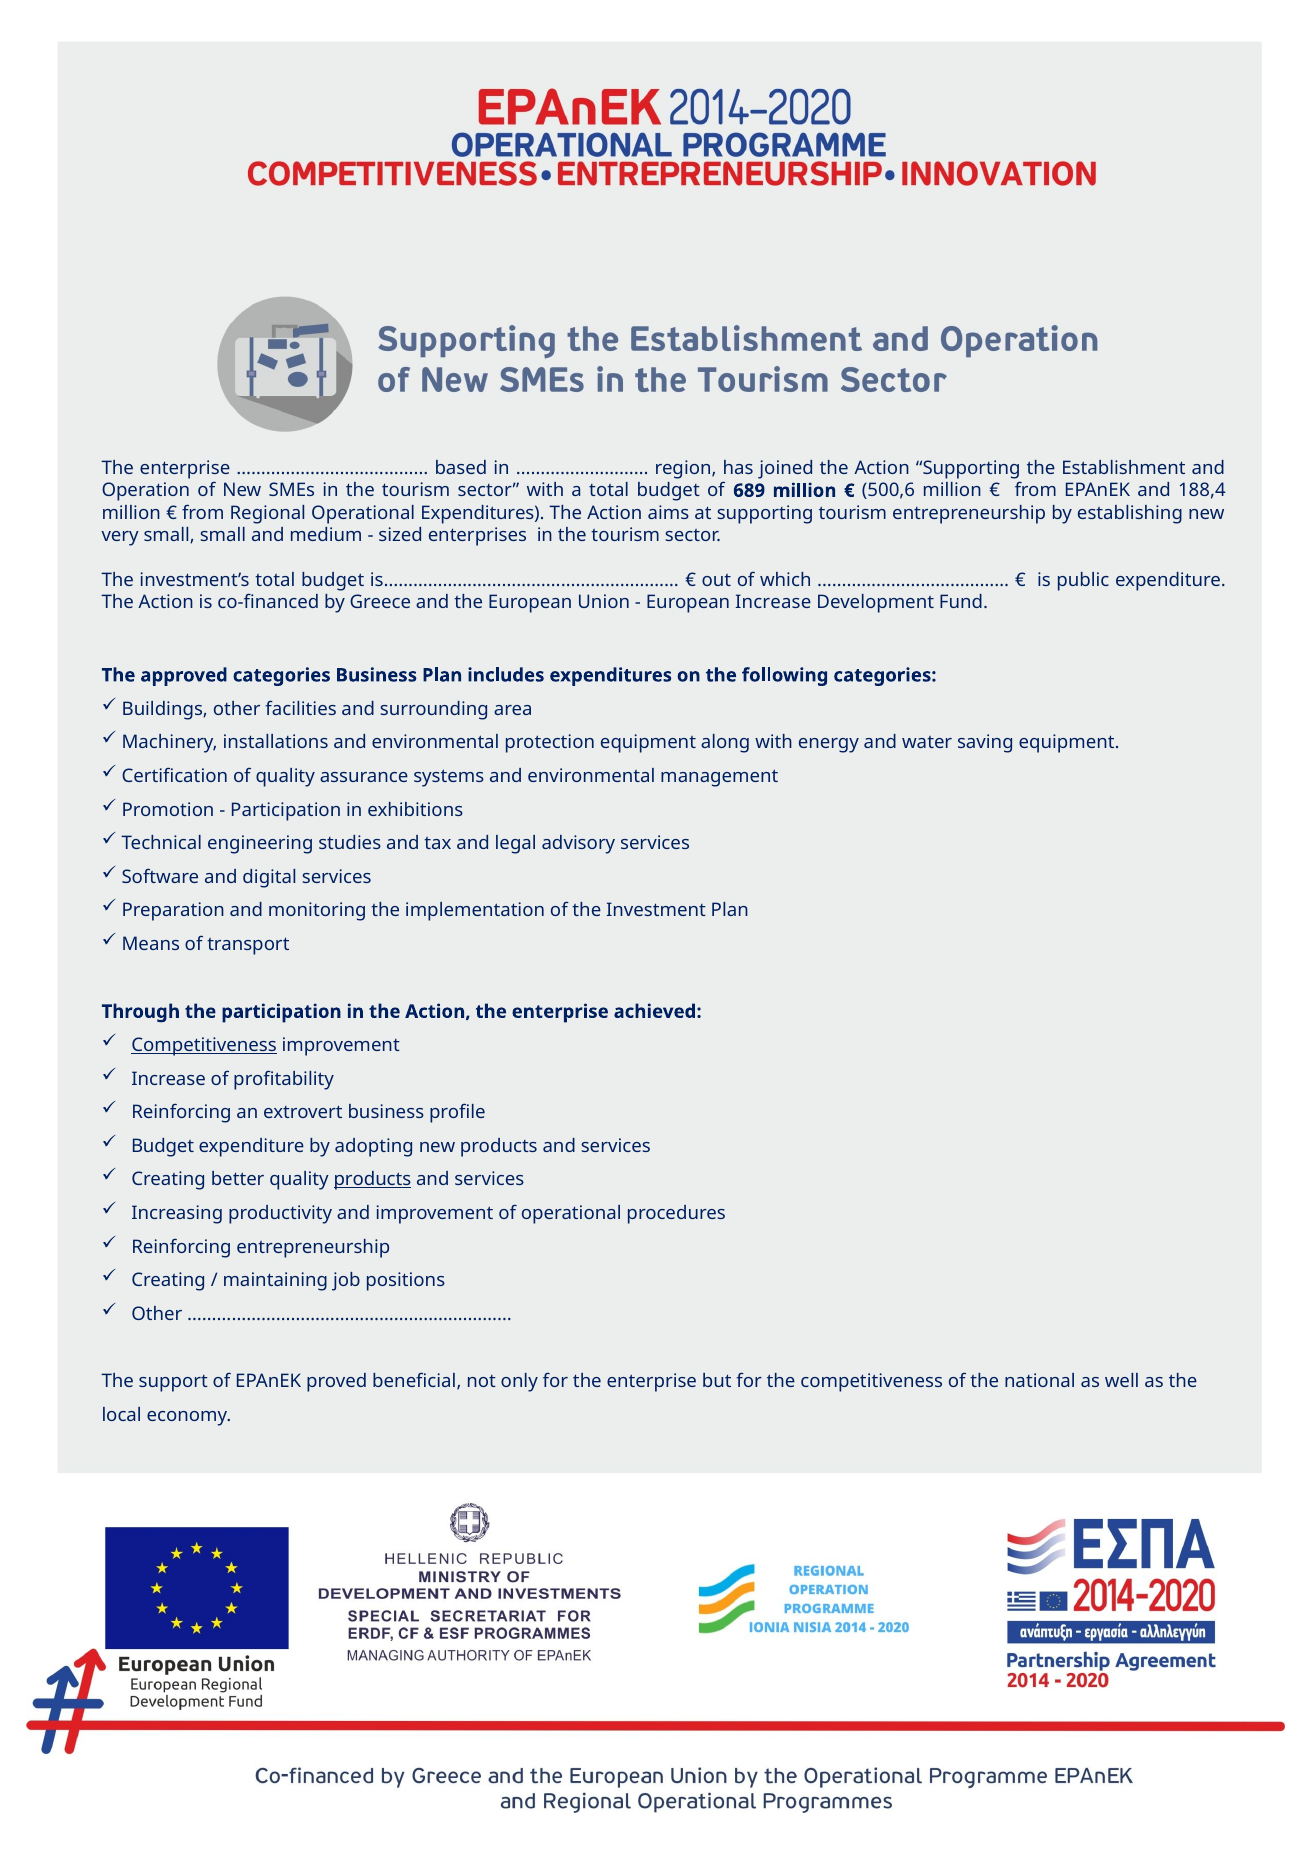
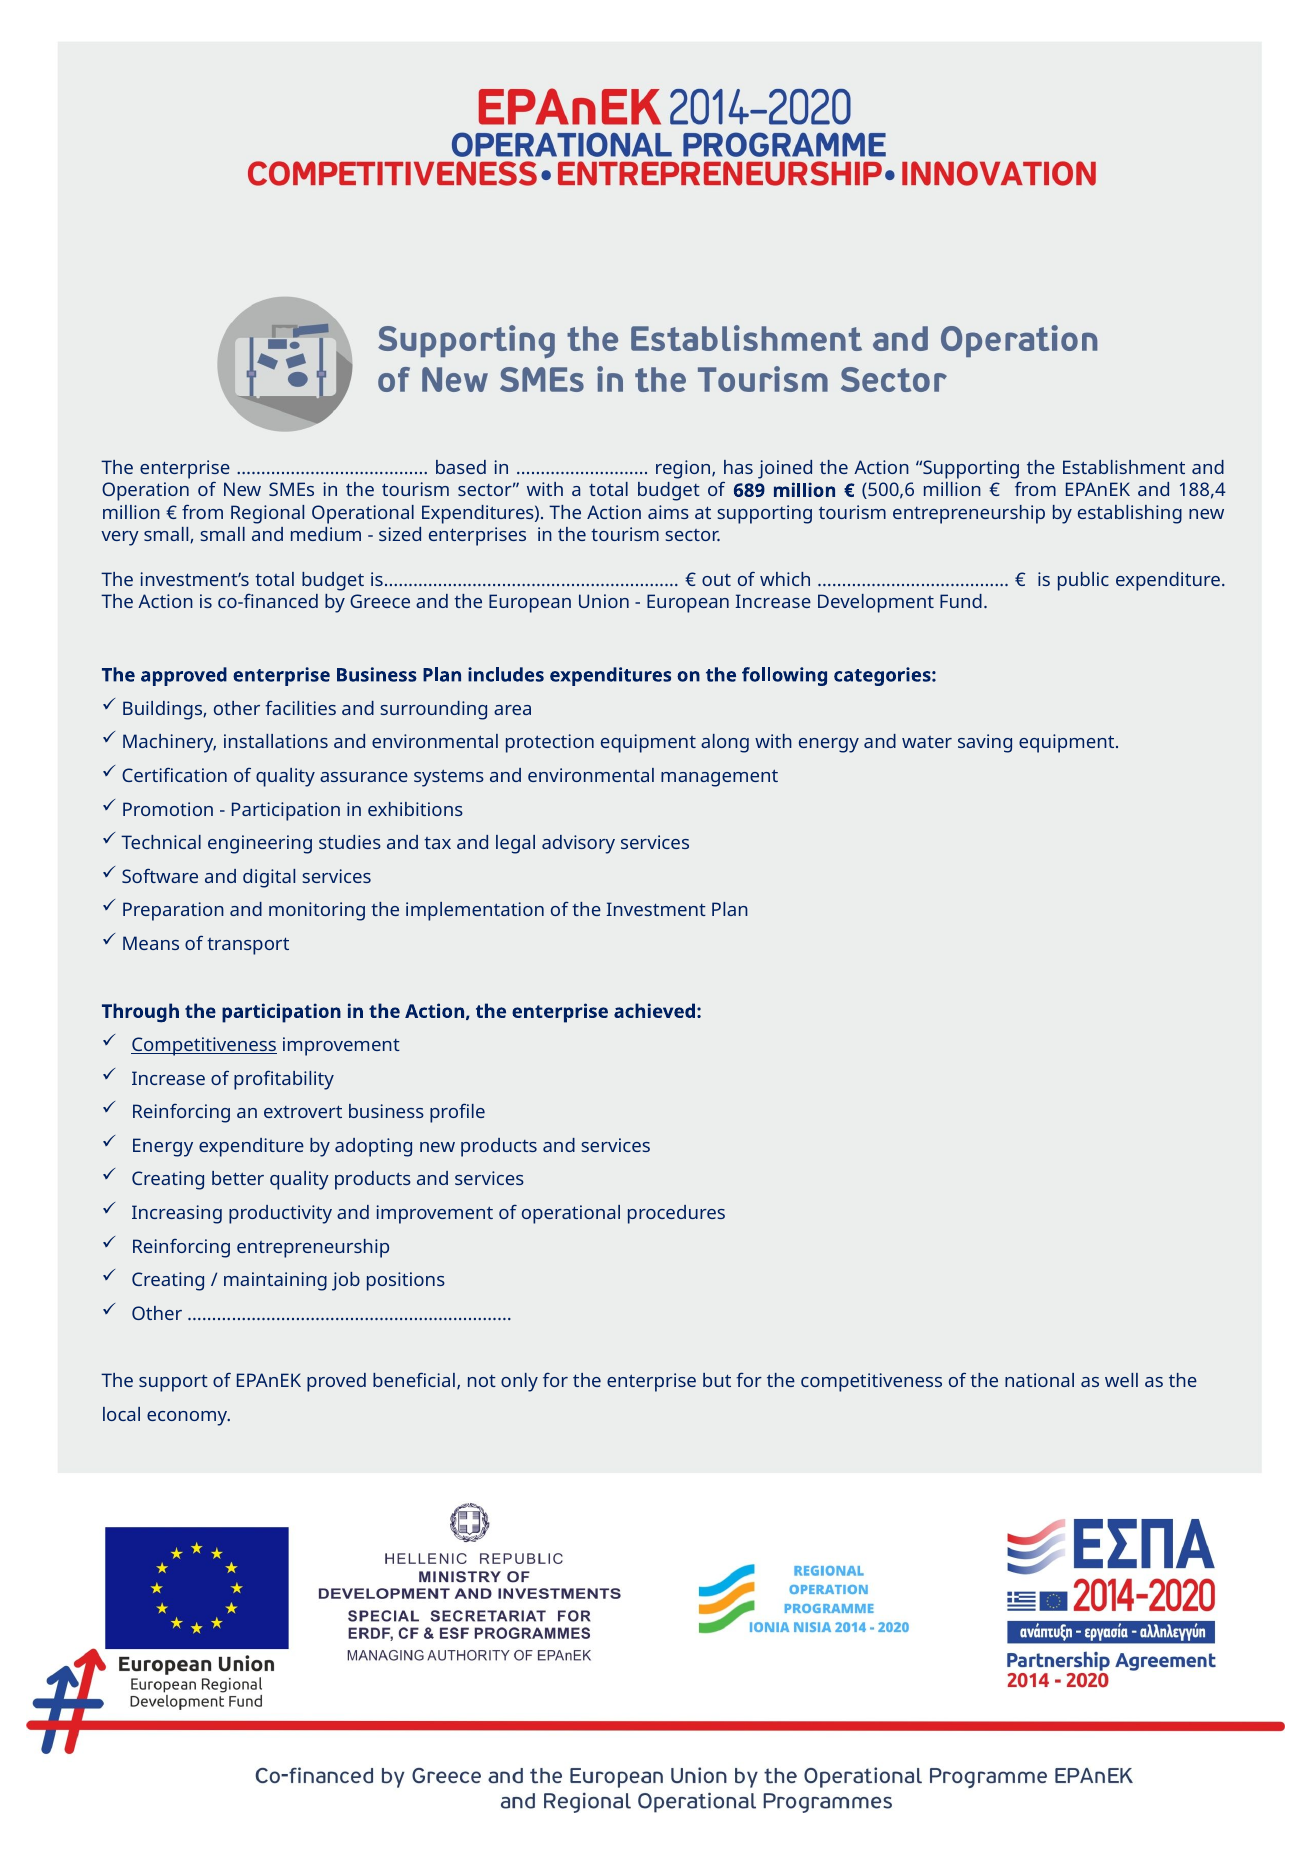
approved categories: categories -> enterprise
Budget at (163, 1146): Budget -> Energy
products at (372, 1180) underline: present -> none
